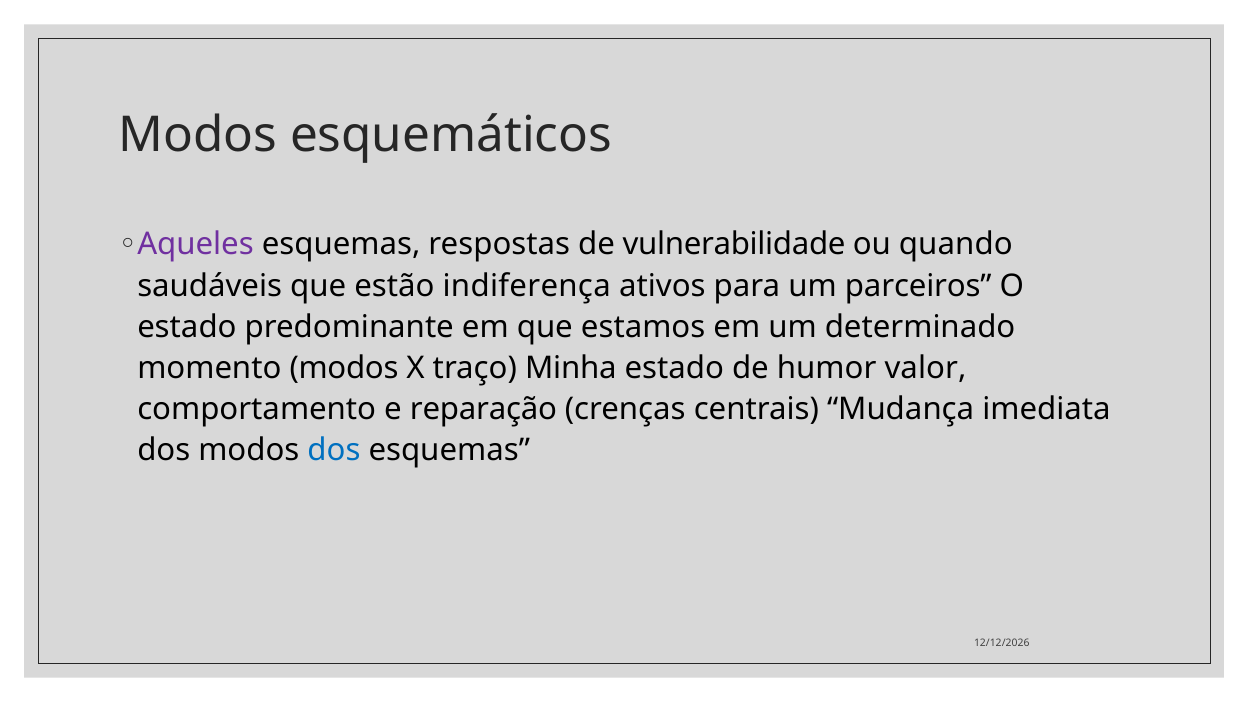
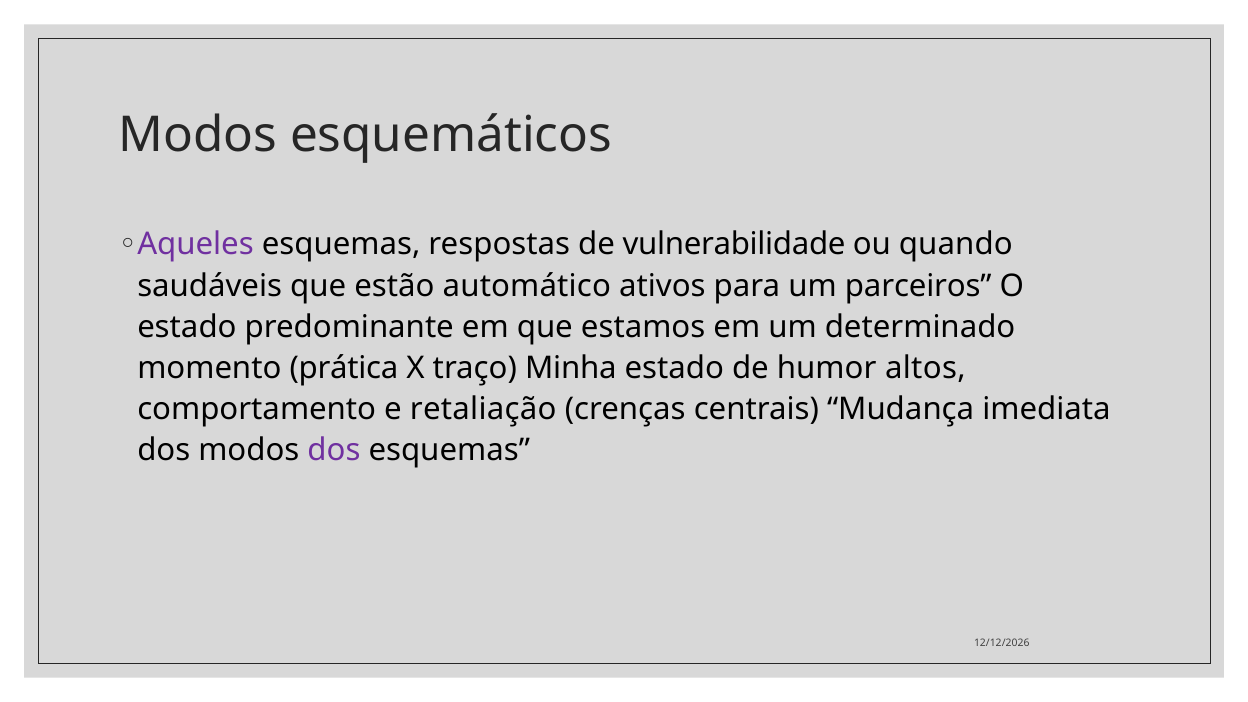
indiferença: indiferença -> automático
momento modos: modos -> prática
valor: valor -> altos
reparação: reparação -> retaliação
dos at (334, 450) colour: blue -> purple
